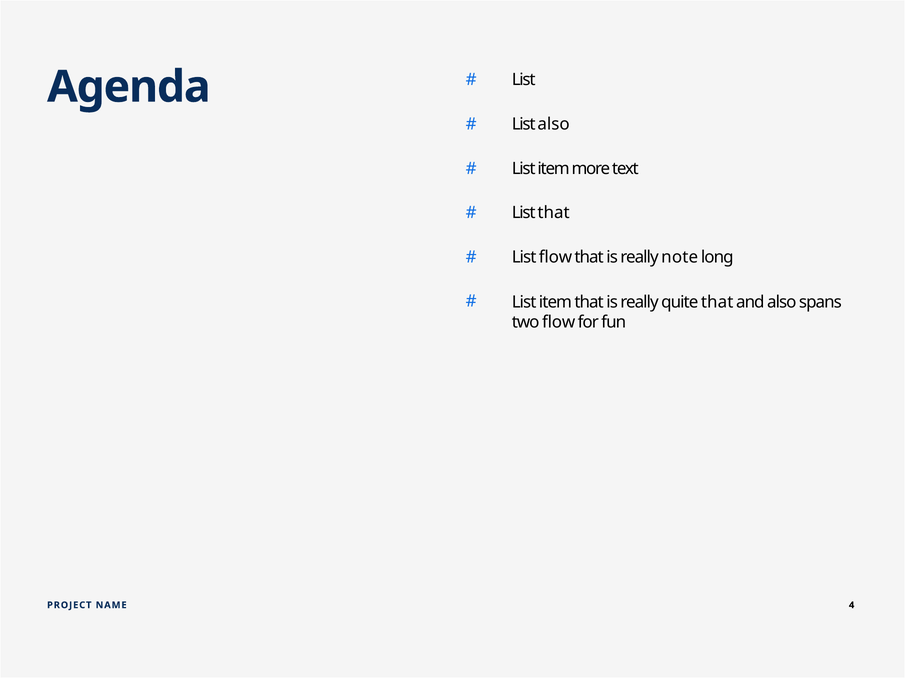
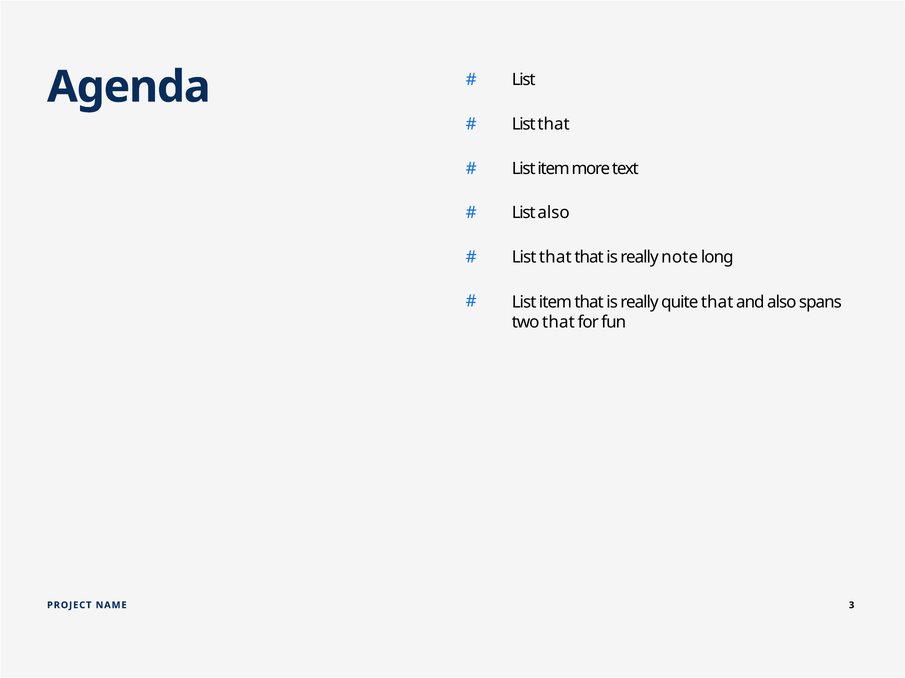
also at (554, 124): also -> that
List that: that -> also
flow at (555, 257): flow -> that
two flow: flow -> that
4: 4 -> 3
